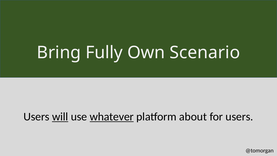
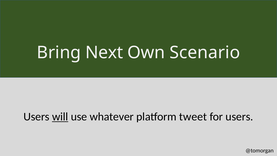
Fully: Fully -> Next
whatever underline: present -> none
about: about -> tweet
